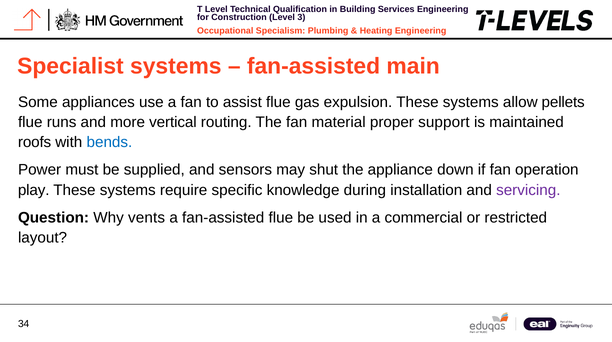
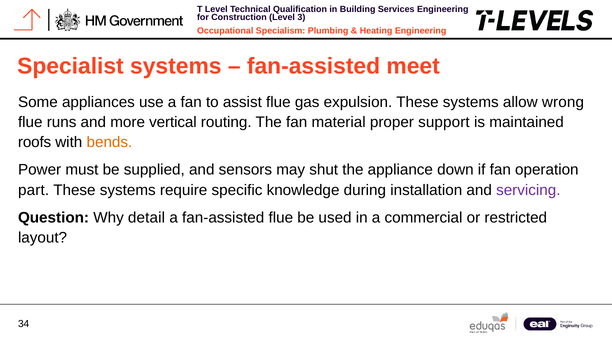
main: main -> meet
pellets: pellets -> wrong
bends colour: blue -> orange
play: play -> part
vents: vents -> detail
